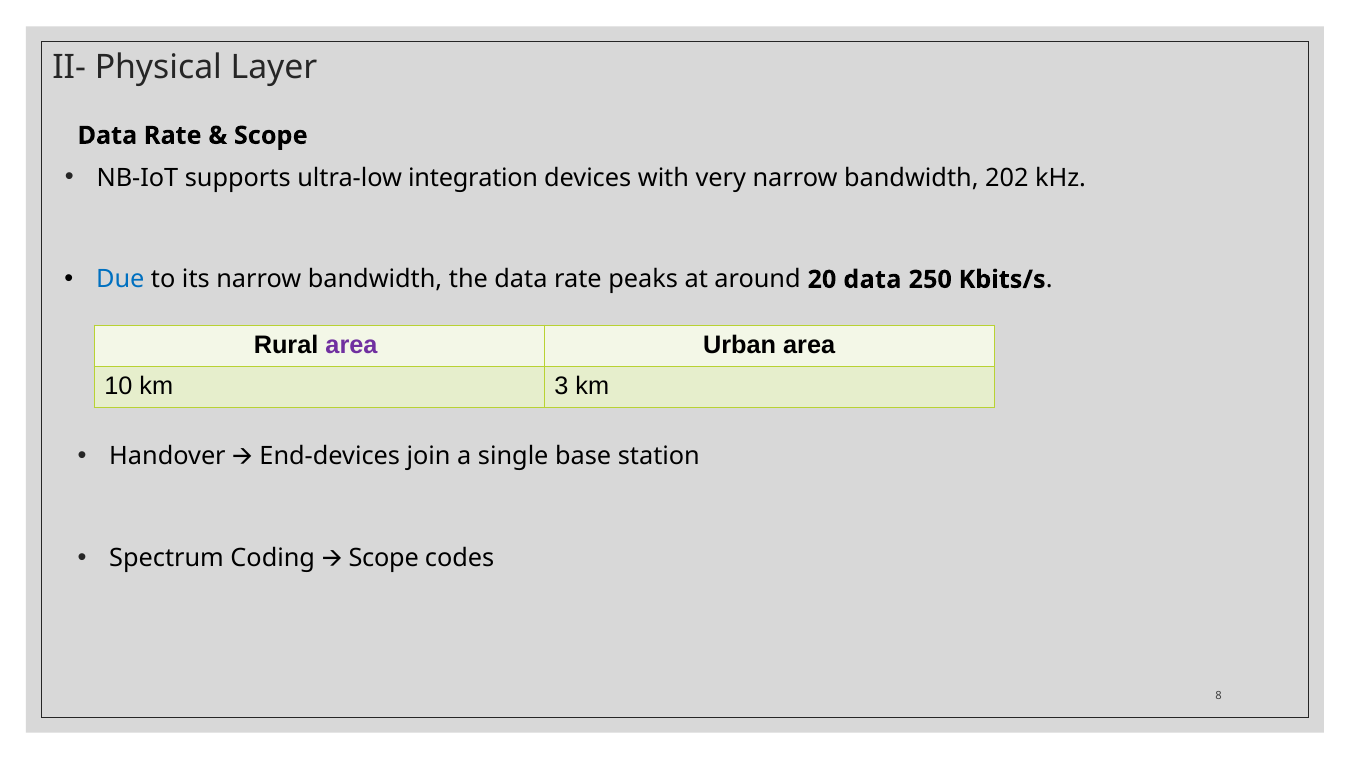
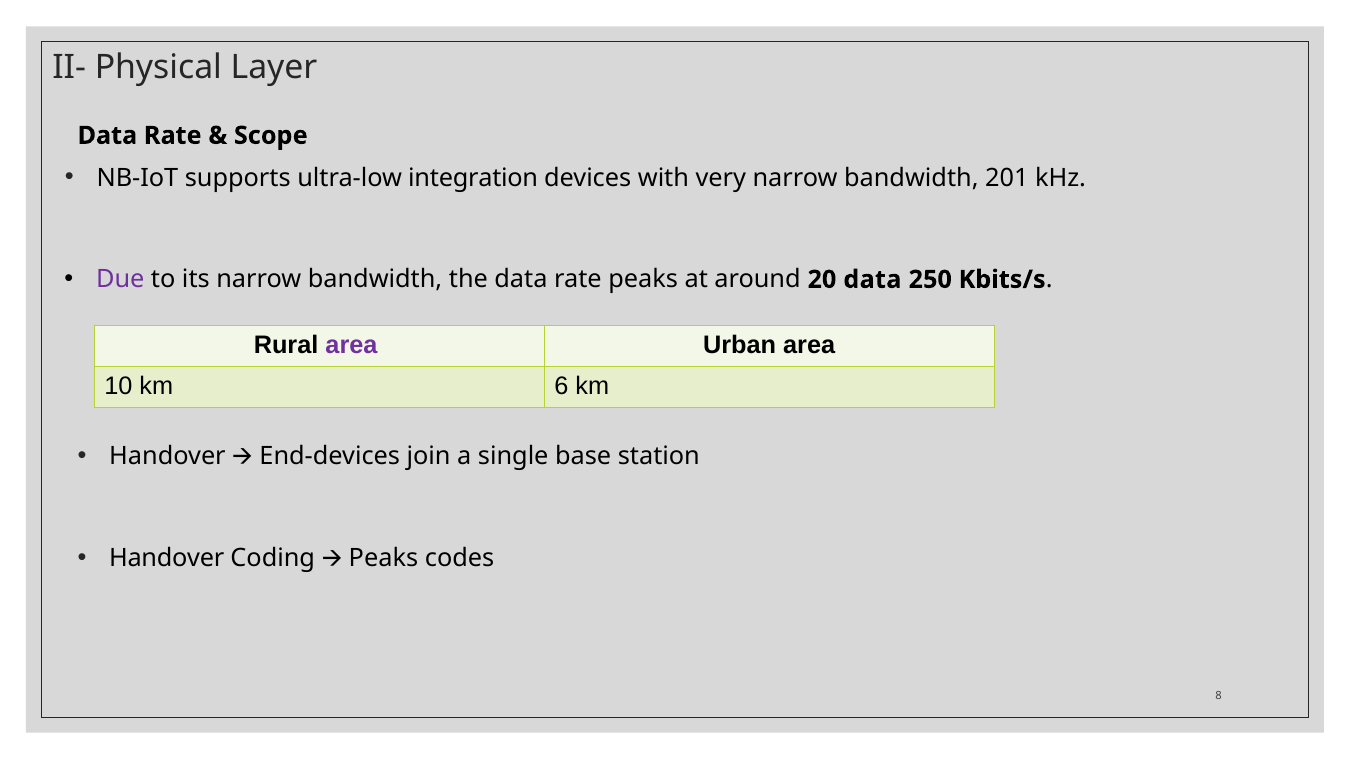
202: 202 -> 201
Due colour: blue -> purple
3: 3 -> 6
Spectrum at (167, 558): Spectrum -> Handover
Coding Scope: Scope -> Peaks
